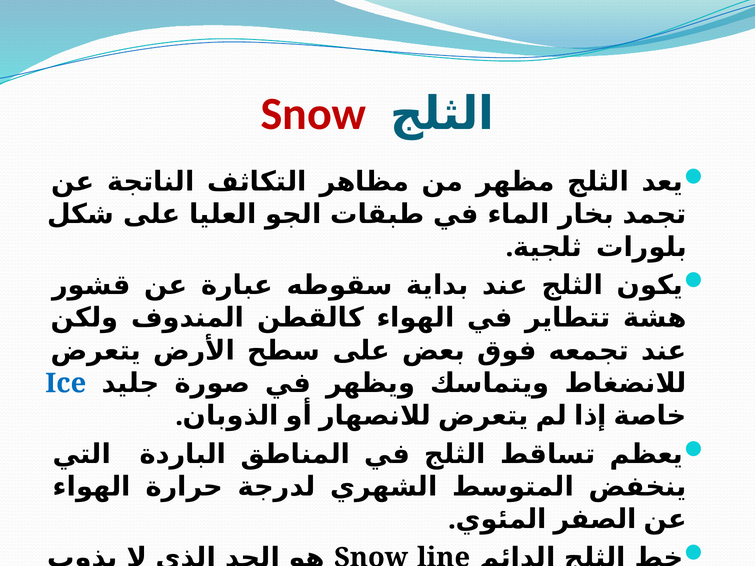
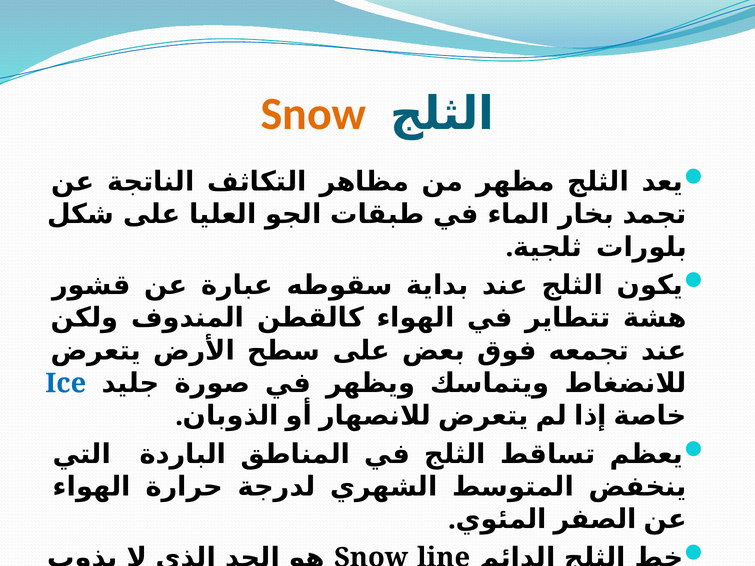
Snow at (313, 114) colour: red -> orange
